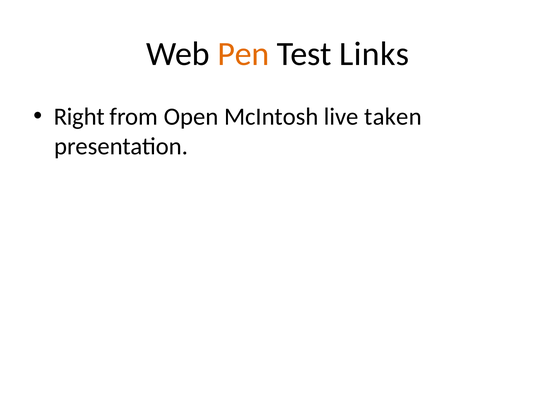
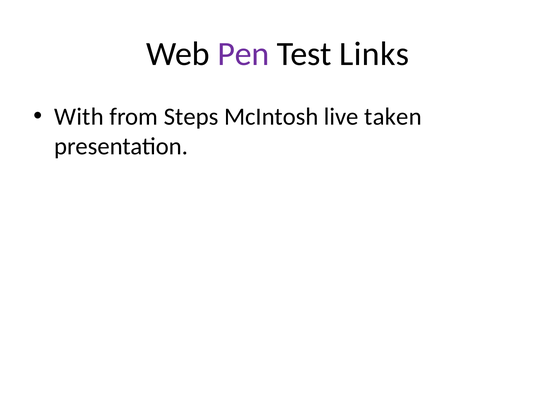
Pen colour: orange -> purple
Right: Right -> With
Open: Open -> Steps
